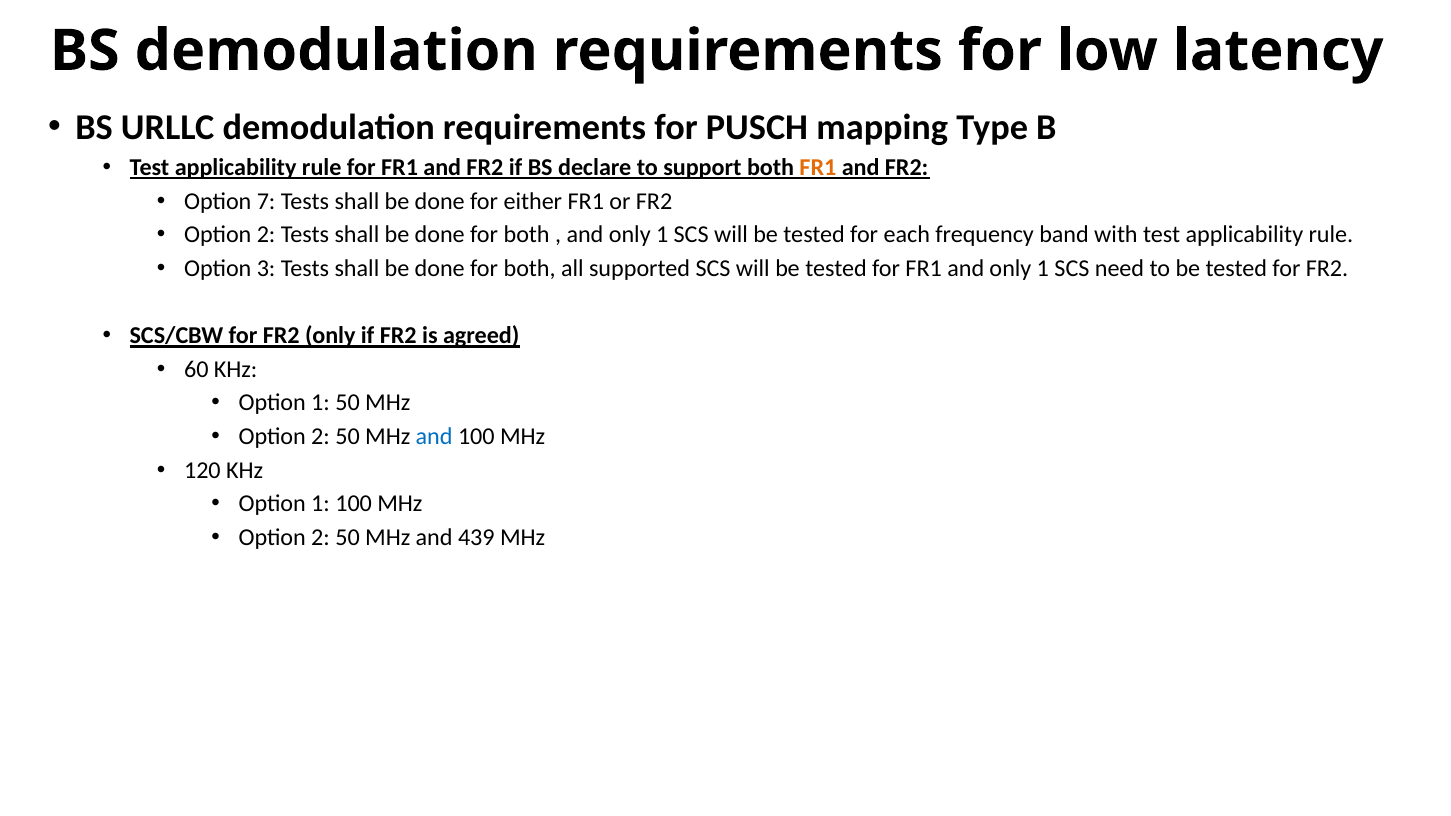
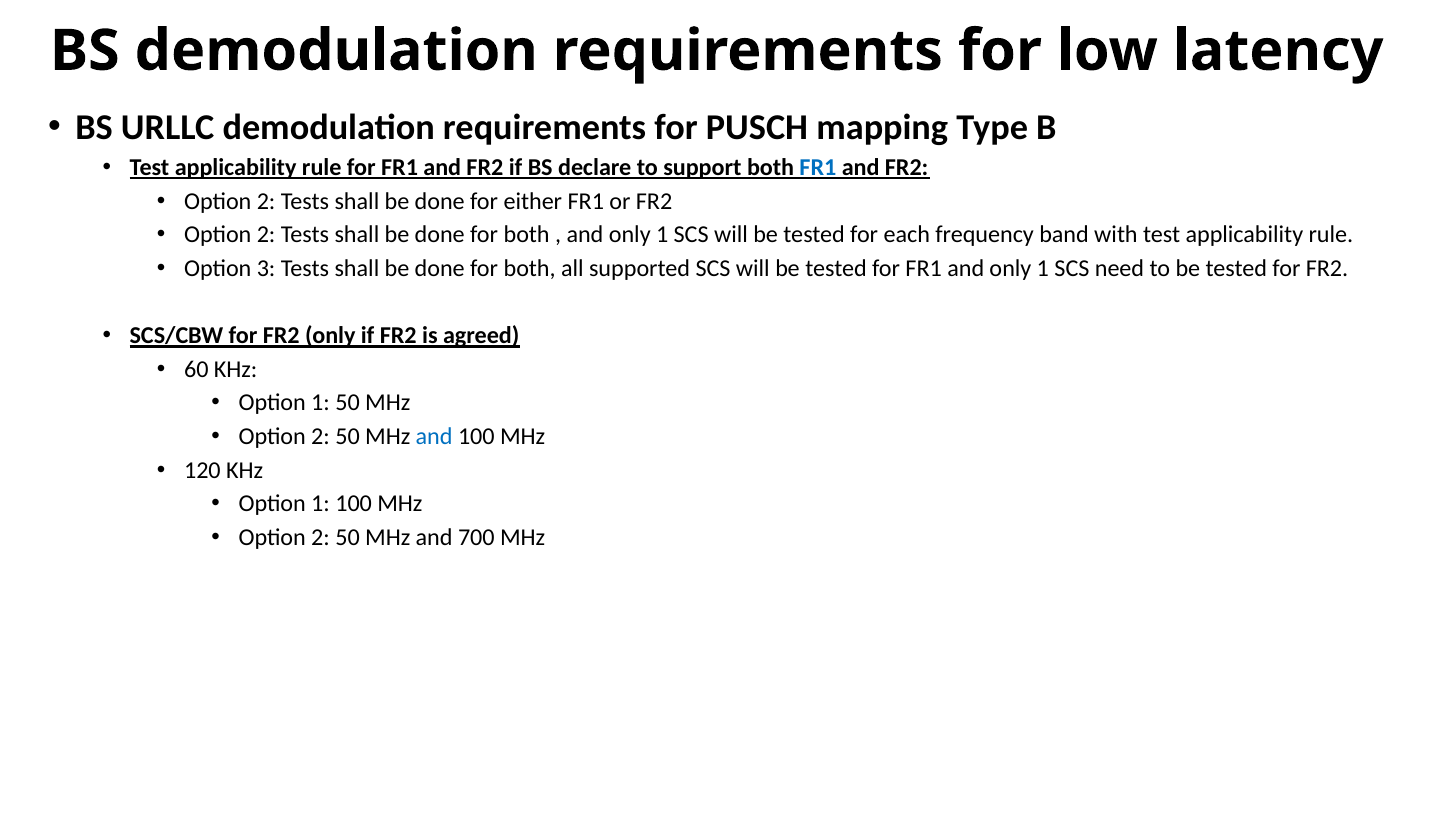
FR1 at (818, 168) colour: orange -> blue
7 at (266, 201): 7 -> 2
439: 439 -> 700
